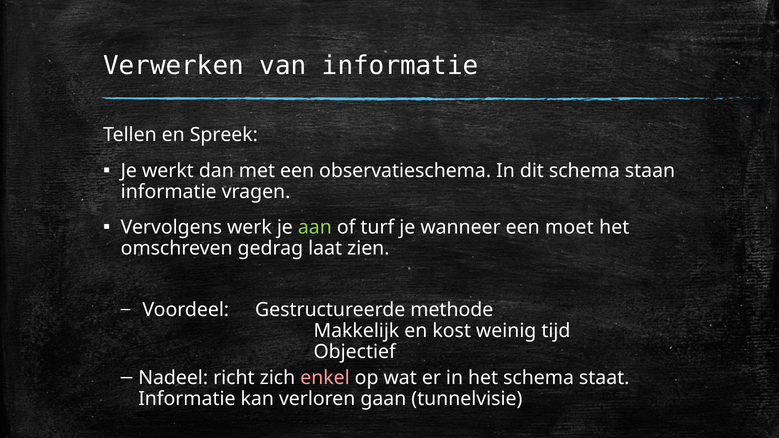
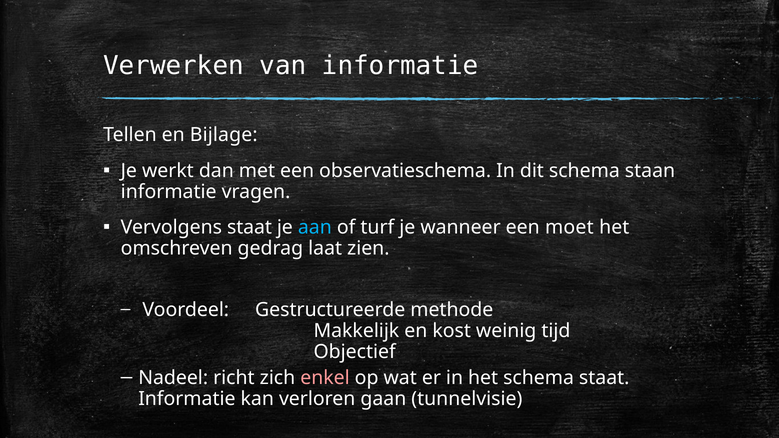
Spreek: Spreek -> Bijlage
Vervolgens werk: werk -> staat
aan colour: light green -> light blue
